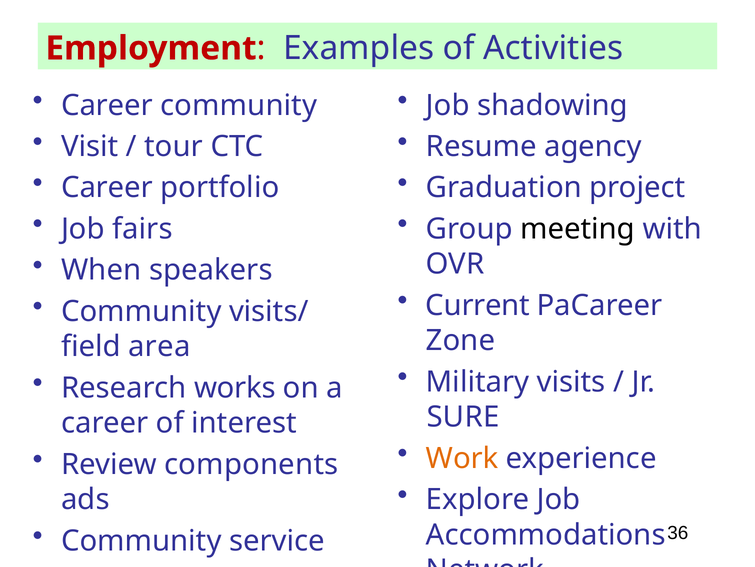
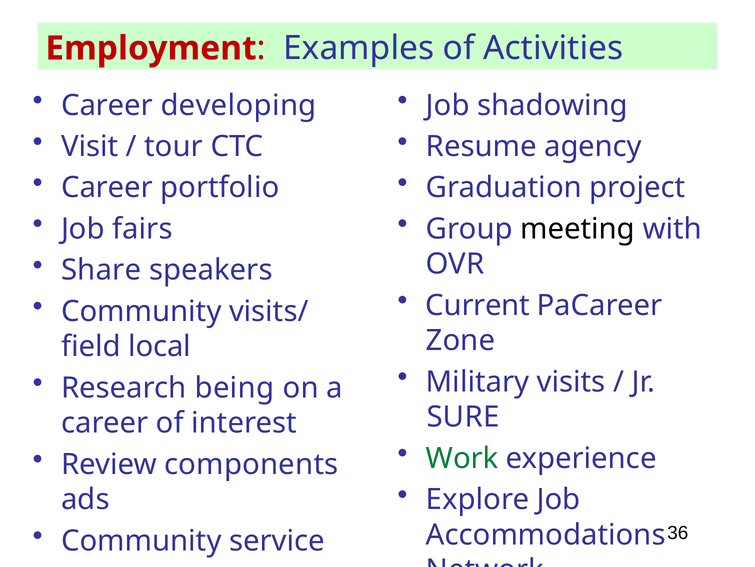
Career community: community -> developing
When: When -> Share
area: area -> local
works: works -> being
Work colour: orange -> green
